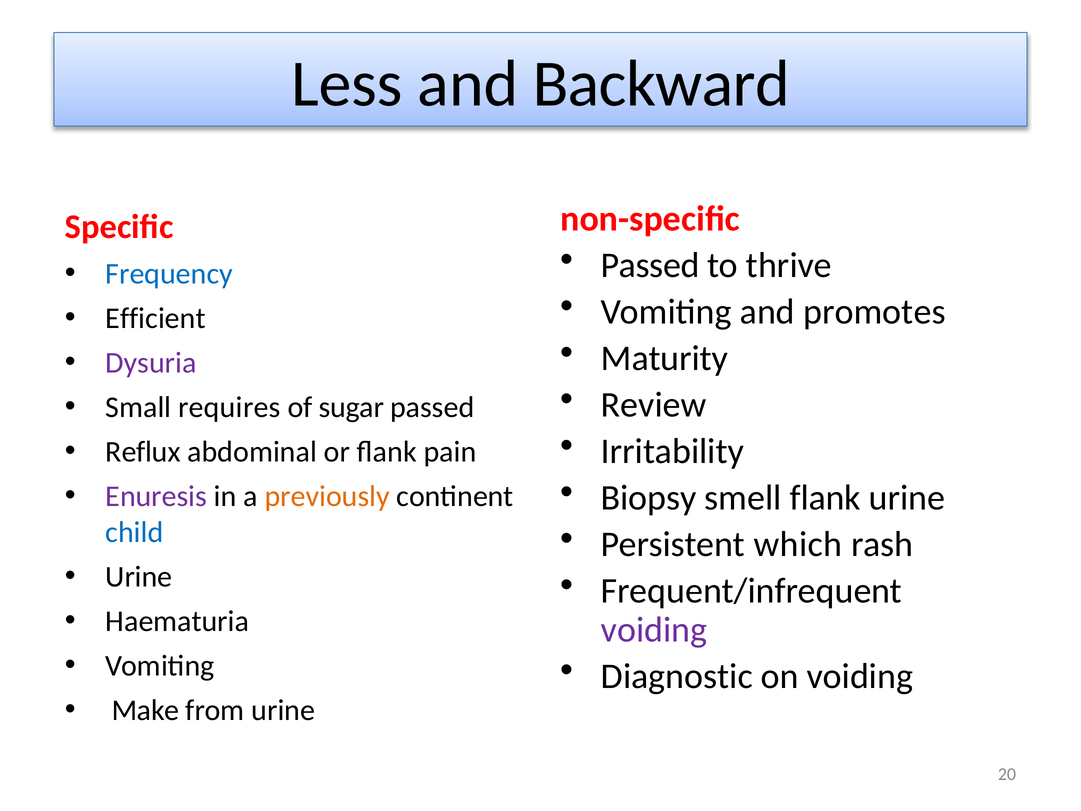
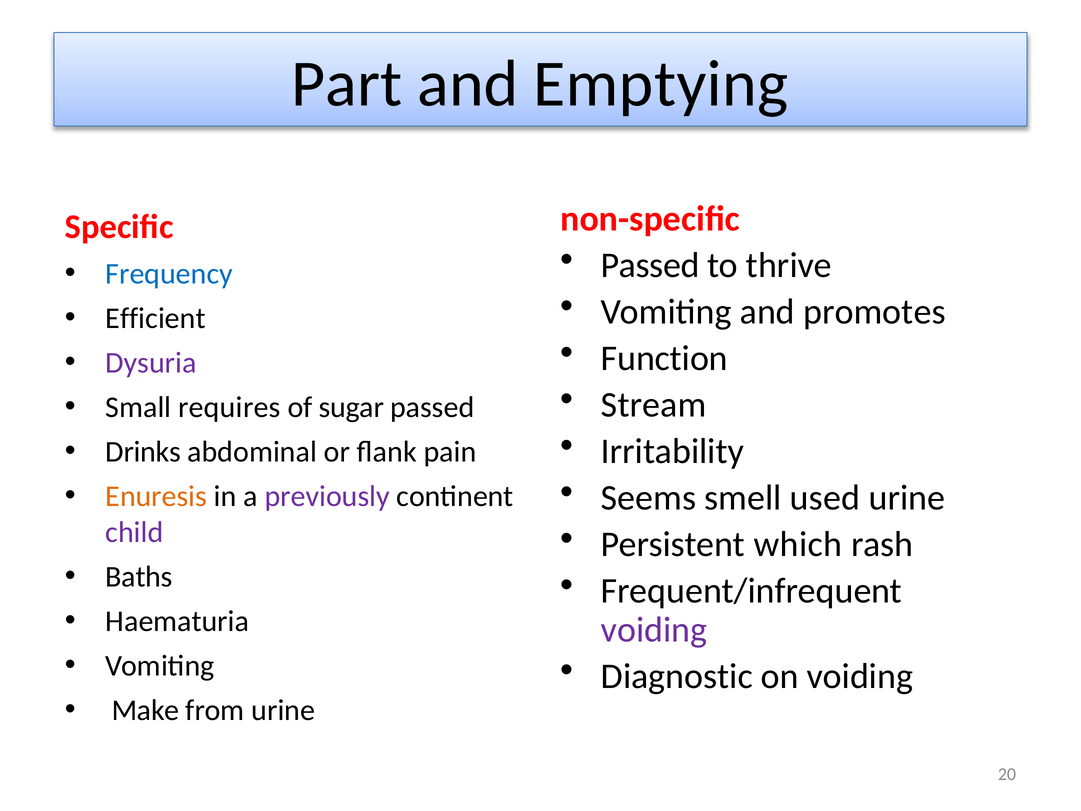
Less: Less -> Part
Backward: Backward -> Emptying
Maturity: Maturity -> Function
Review: Review -> Stream
Reflux: Reflux -> Drinks
Biopsy: Biopsy -> Seems
smell flank: flank -> used
Enuresis colour: purple -> orange
previously colour: orange -> purple
child colour: blue -> purple
Urine at (139, 576): Urine -> Baths
